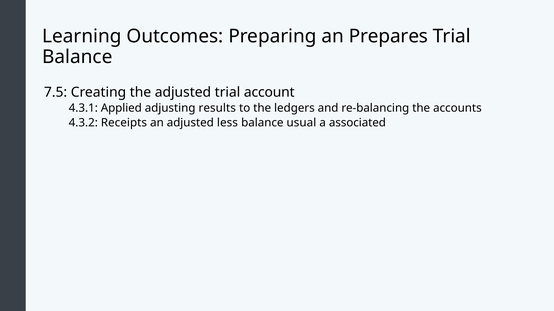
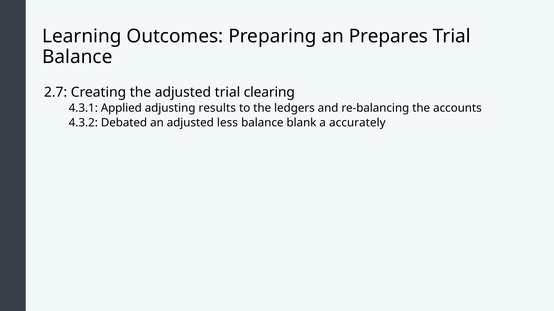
7.5: 7.5 -> 2.7
account: account -> clearing
Receipts: Receipts -> Debated
usual: usual -> blank
associated: associated -> accurately
